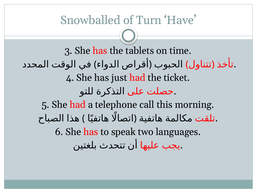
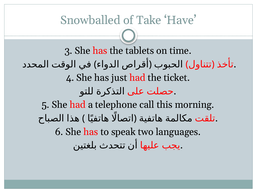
Turn: Turn -> Take
